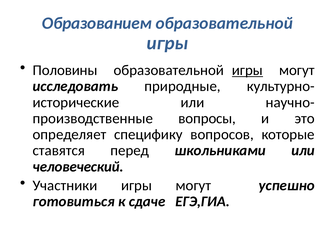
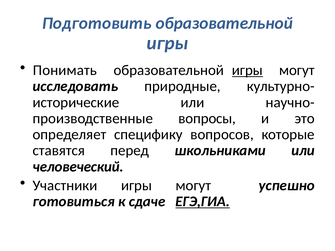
Образованием: Образованием -> Подготовить
Половины: Половины -> Понимать
ЕГЭ,ГИА underline: none -> present
